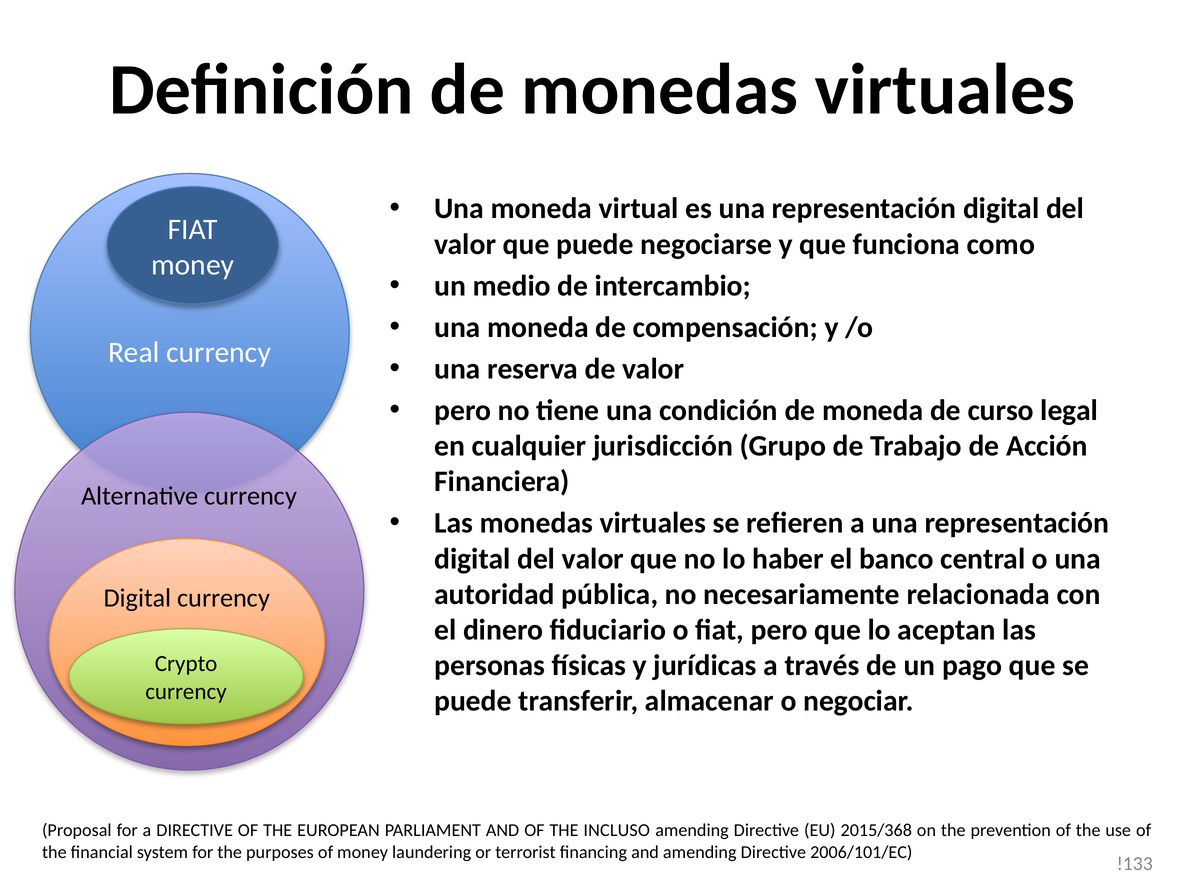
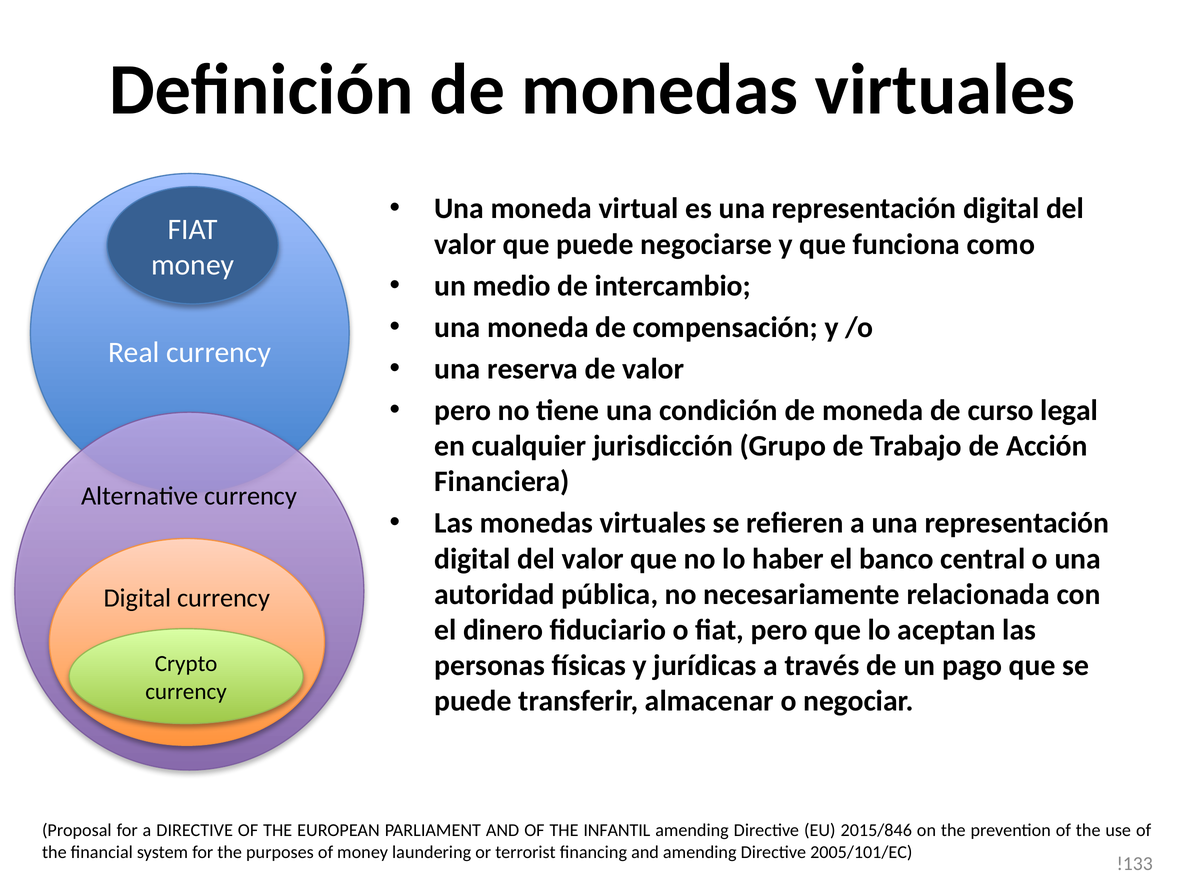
INCLUSO: INCLUSO -> INFANTIL
2015/368: 2015/368 -> 2015/846
2006/101/EC: 2006/101/EC -> 2005/101/EC
